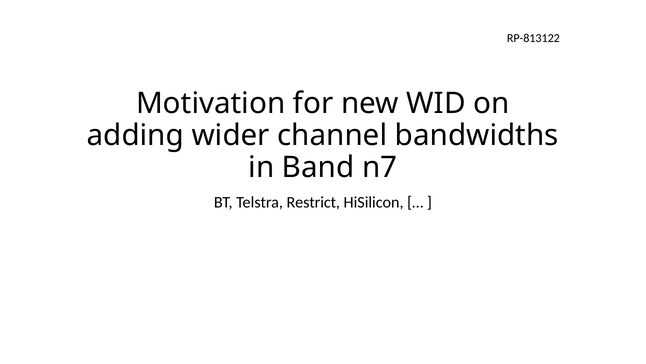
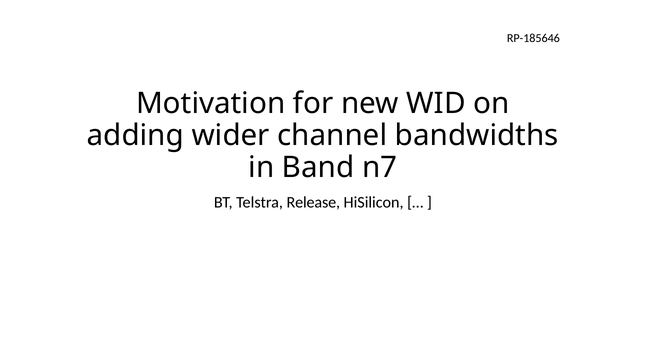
RP-813122: RP-813122 -> RP-185646
Restrict: Restrict -> Release
